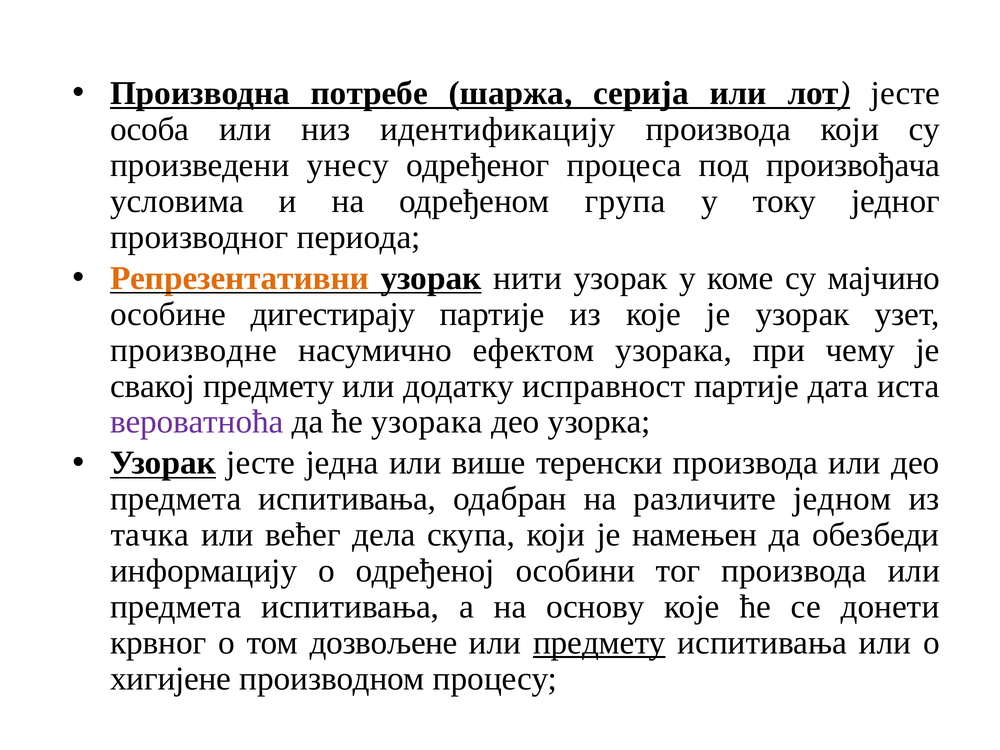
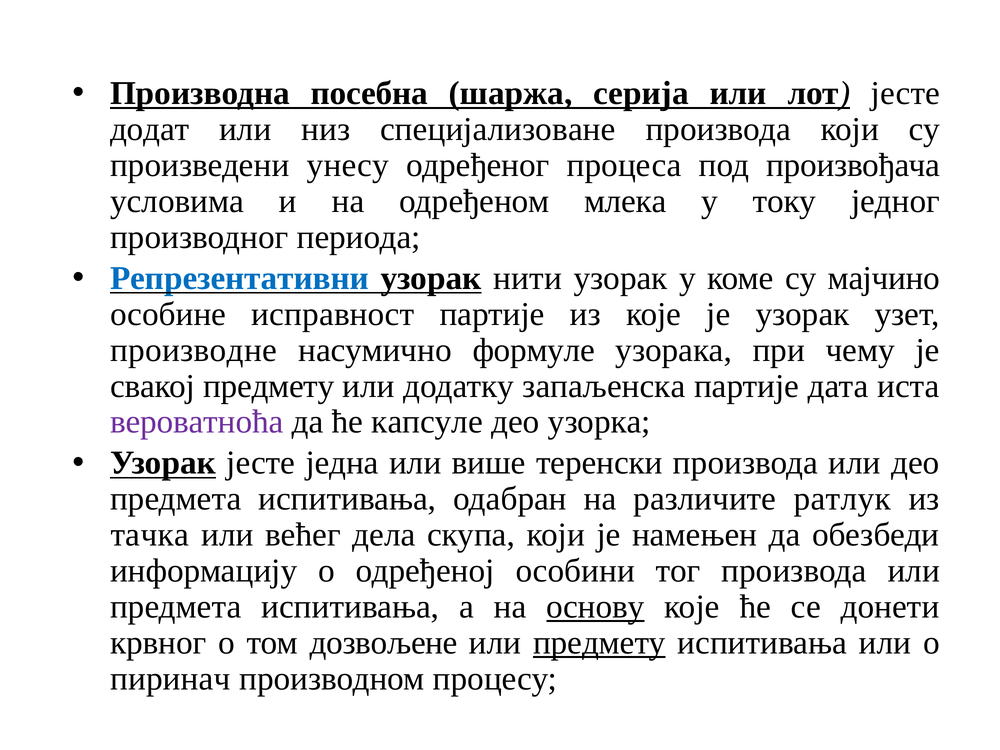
потребе: потребе -> посебна
особа: особа -> додат
идентификацију: идентификацију -> специјализоване
група: група -> млека
Репрезентативни colour: orange -> blue
дигестирају: дигестирају -> исправност
ефектом: ефектом -> формуле
исправност: исправност -> запаљенска
ће узорака: узорака -> капсуле
једном: једном -> ратлук
основу underline: none -> present
хигијене: хигијене -> пиринач
